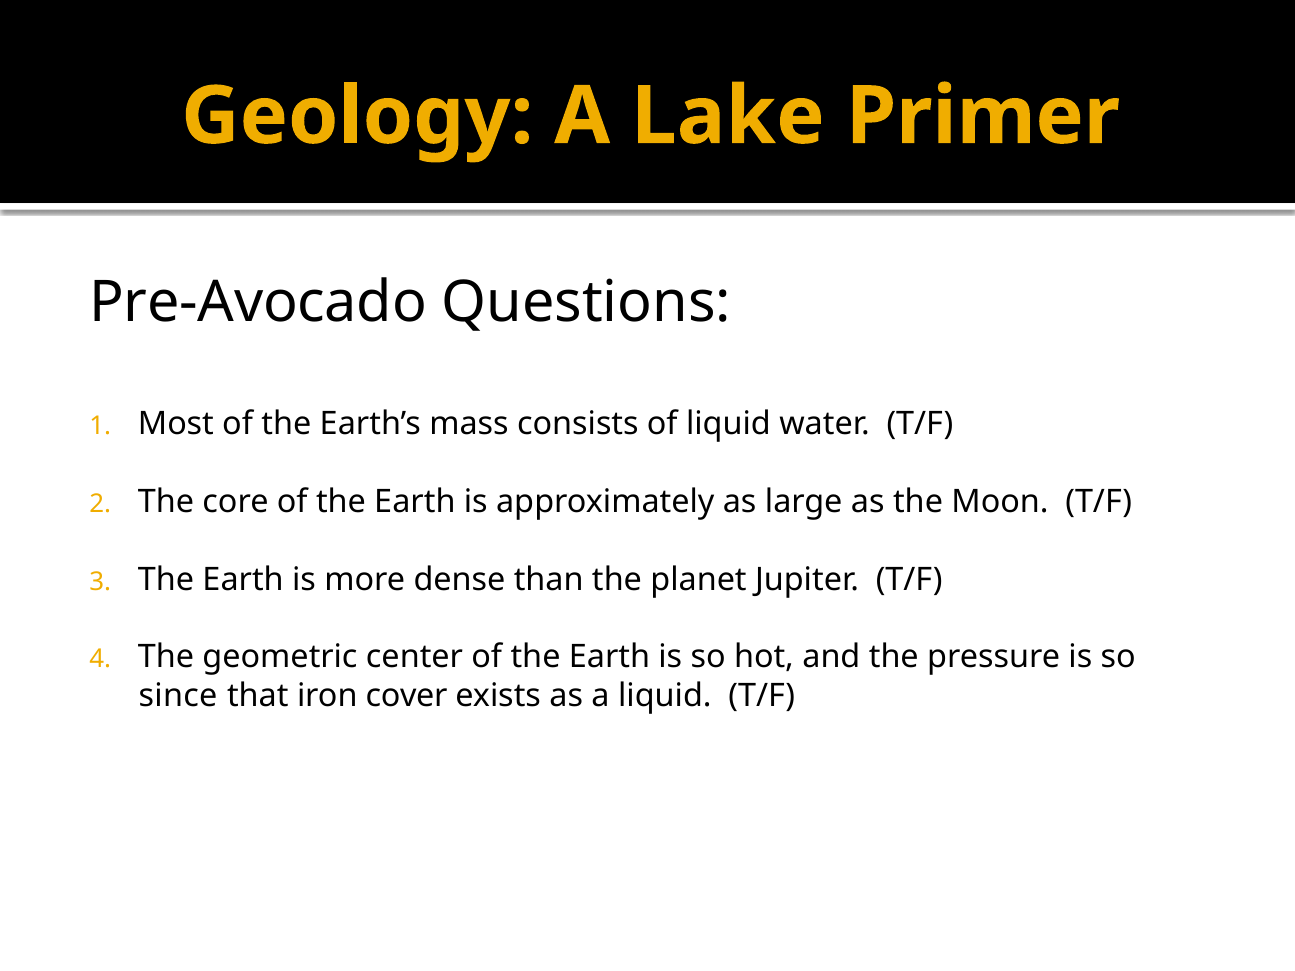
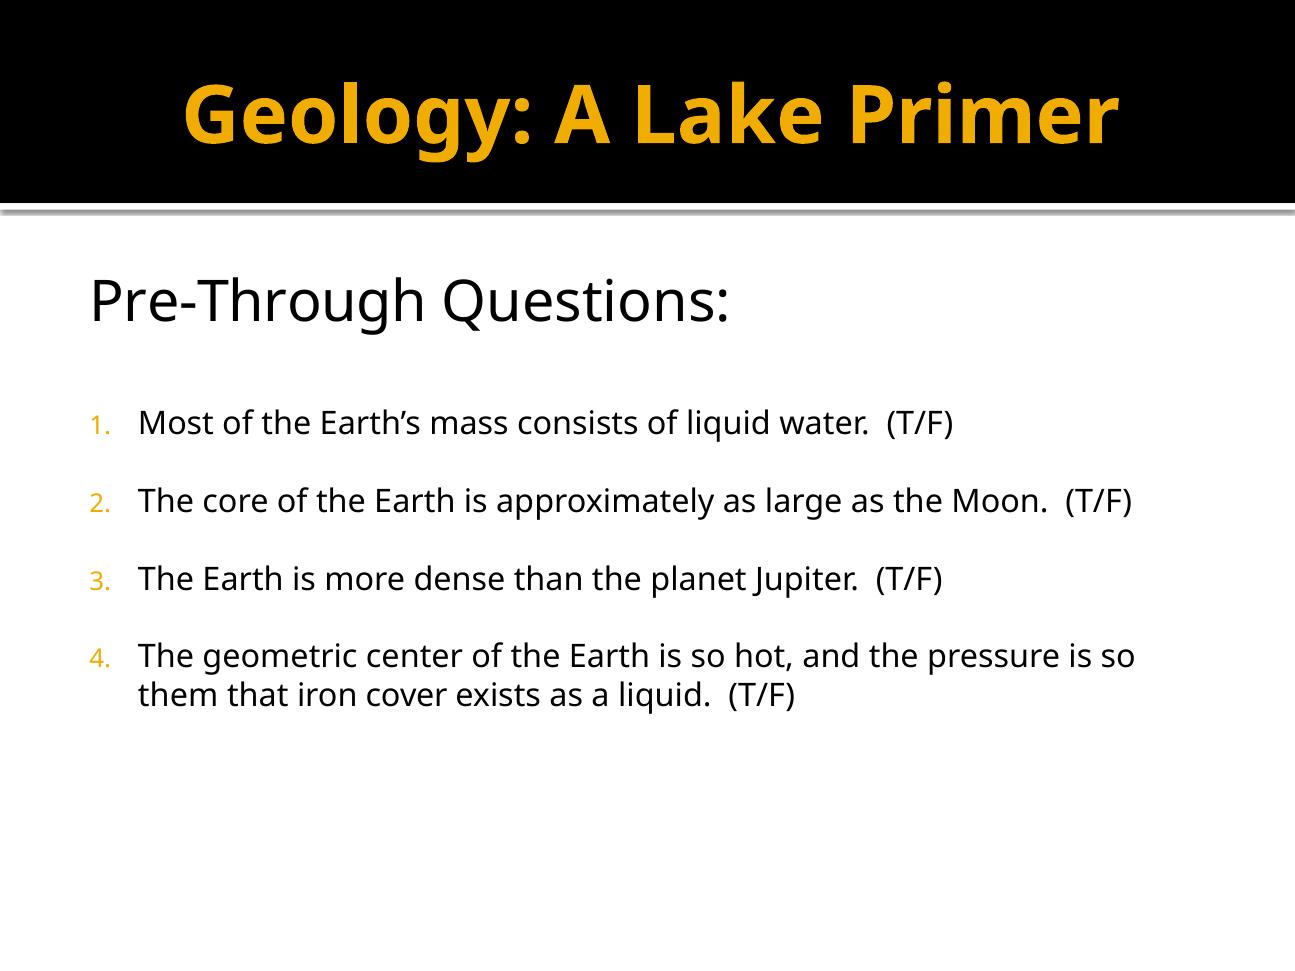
Pre-Avocado: Pre-Avocado -> Pre-Through
since: since -> them
